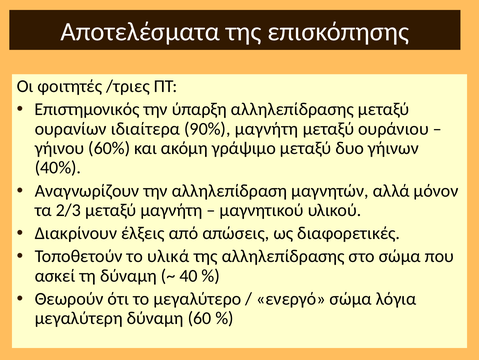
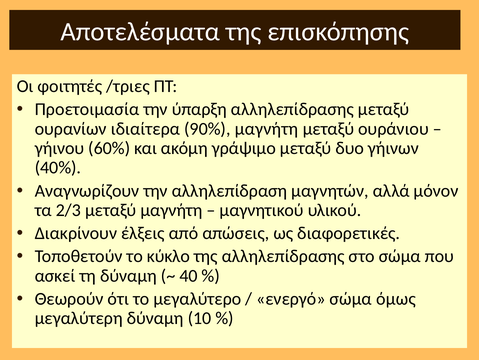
Επιστημονικός: Επιστημονικός -> Προετοιμασία
υλικά: υλικά -> κύκλο
λόγια: λόγια -> όμως
60: 60 -> 10
